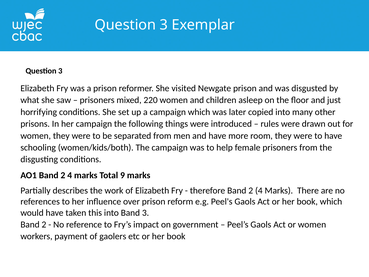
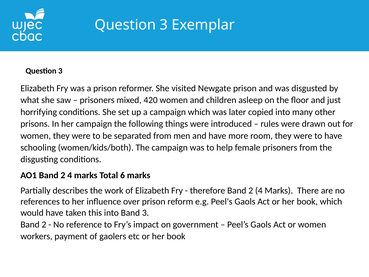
220: 220 -> 420
9: 9 -> 6
